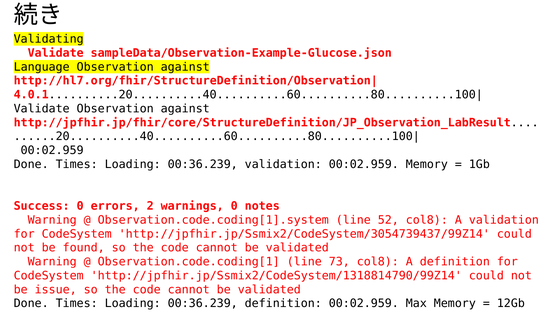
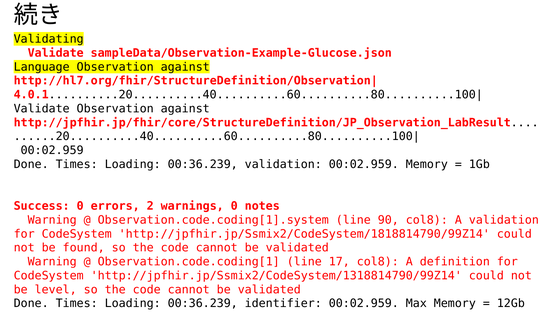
52: 52 -> 90
http://jpfhir.jp/Ssmix2/CodeSystem/3054739437/99Z14: http://jpfhir.jp/Ssmix2/CodeSystem/3054739437/99Z14 -> http://jpfhir.jp/Ssmix2/CodeSystem/1818814790/99Z14
73: 73 -> 17
issue: issue -> level
00:36.239 definition: definition -> identifier
